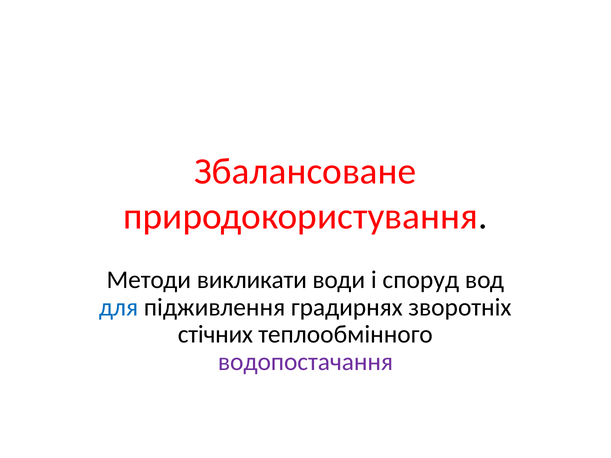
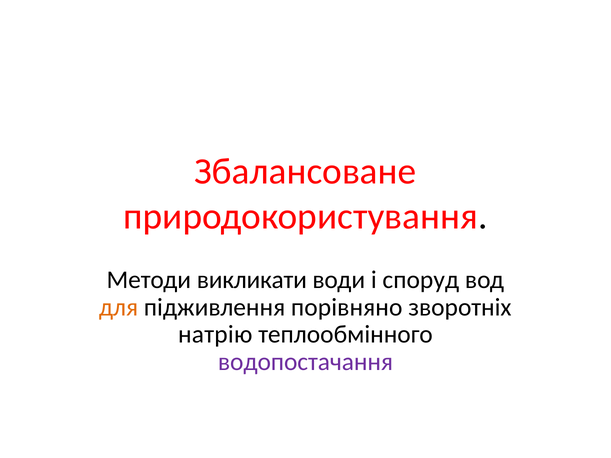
для colour: blue -> orange
градирнях: градирнях -> порівняно
стічних: стічних -> натрію
